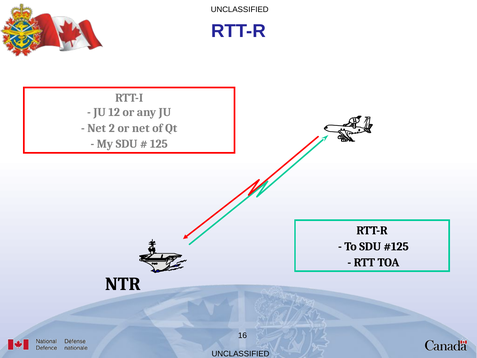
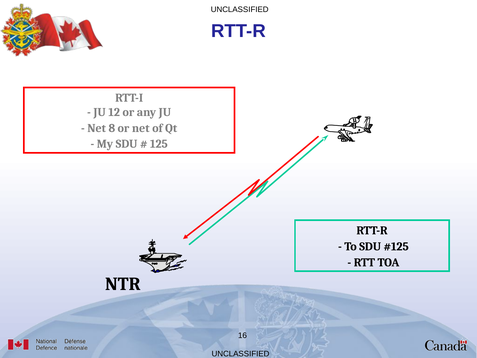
2: 2 -> 8
